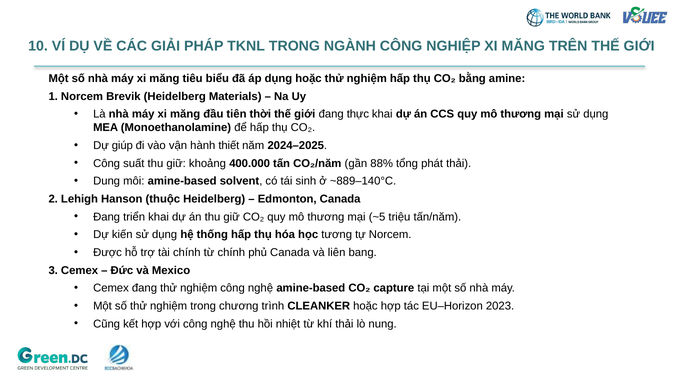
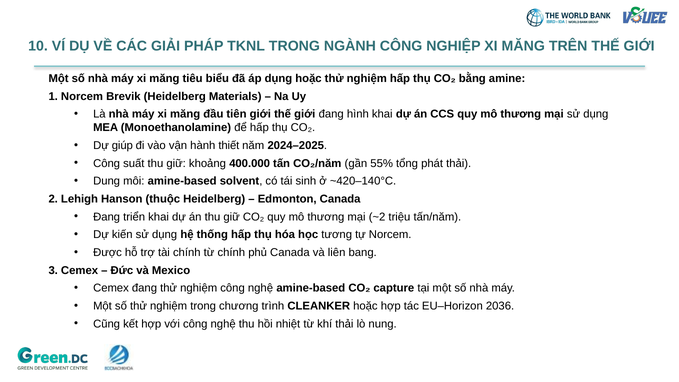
tiên thời: thời -> giới
thực: thực -> hình
88%: 88% -> 55%
~889–140°C: ~889–140°C -> ~420–140°C
~5: ~5 -> ~2
2023: 2023 -> 2036
